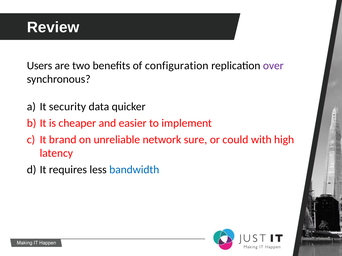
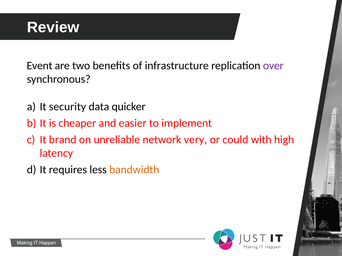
Users: Users -> Event
configuration: configuration -> infrastructure
sure: sure -> very
bandwidth colour: blue -> orange
